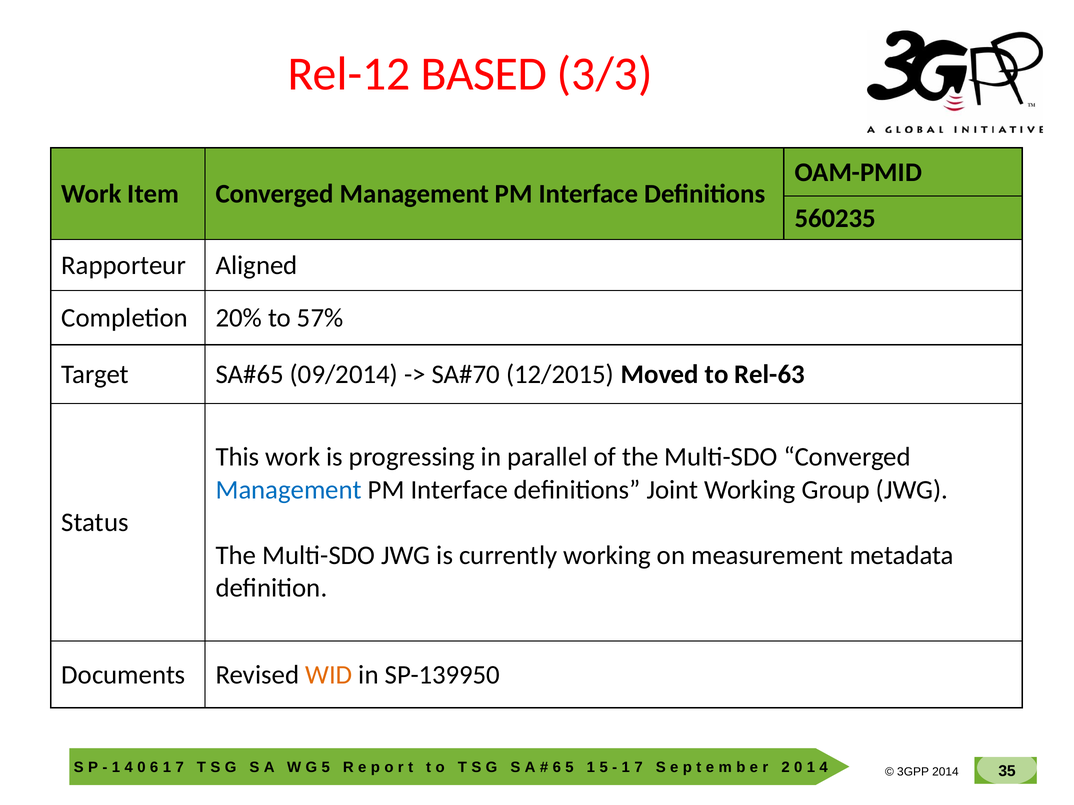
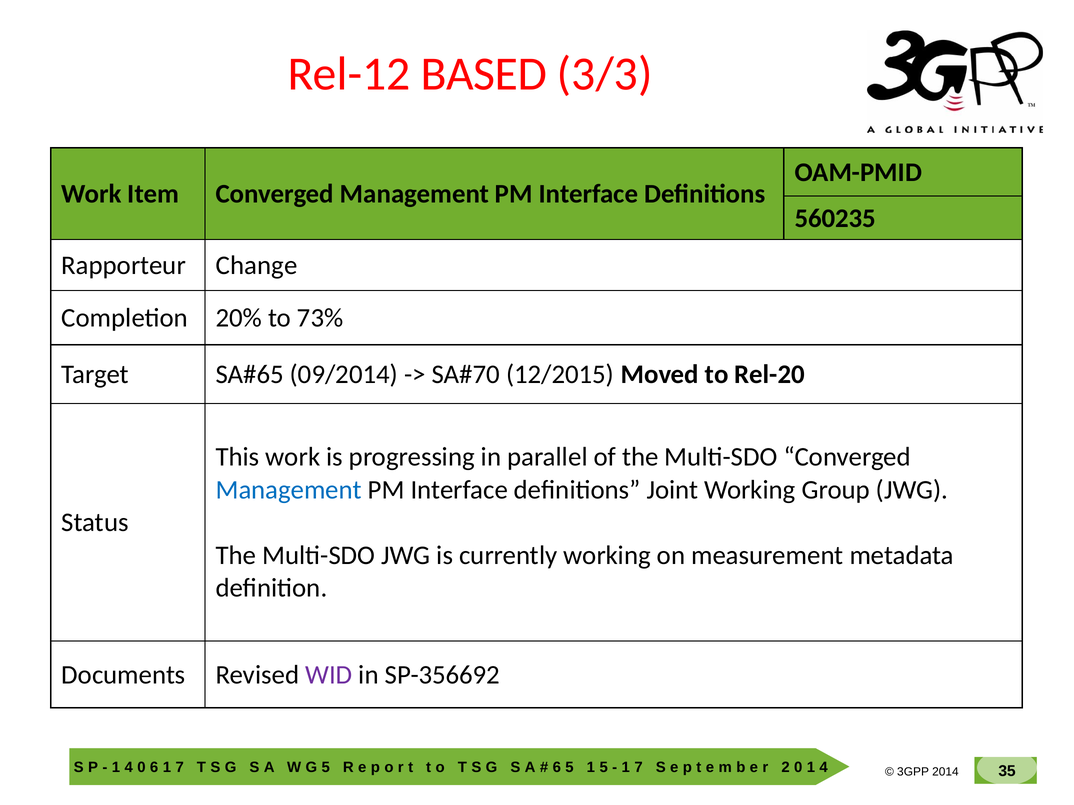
Aligned: Aligned -> Change
57%: 57% -> 73%
Rel-63: Rel-63 -> Rel-20
WID colour: orange -> purple
SP-139950: SP-139950 -> SP-356692
